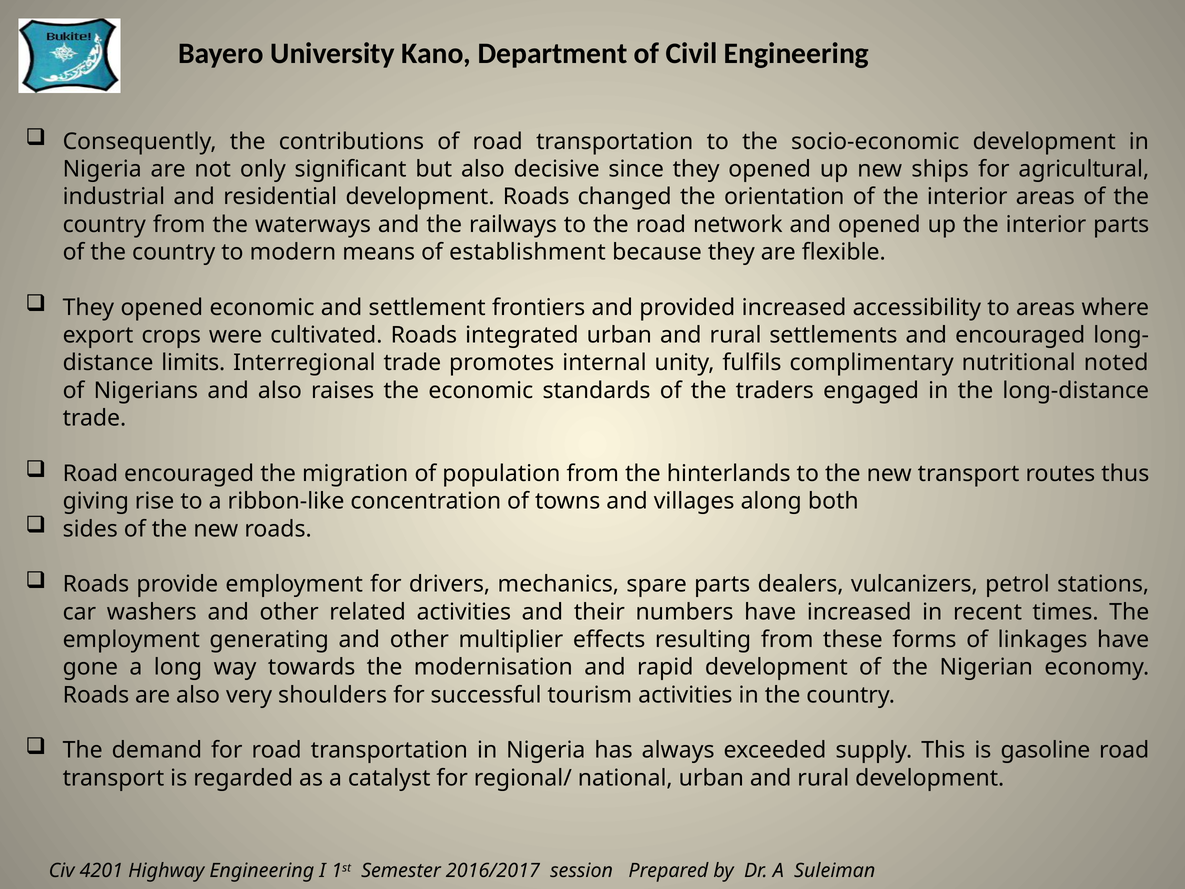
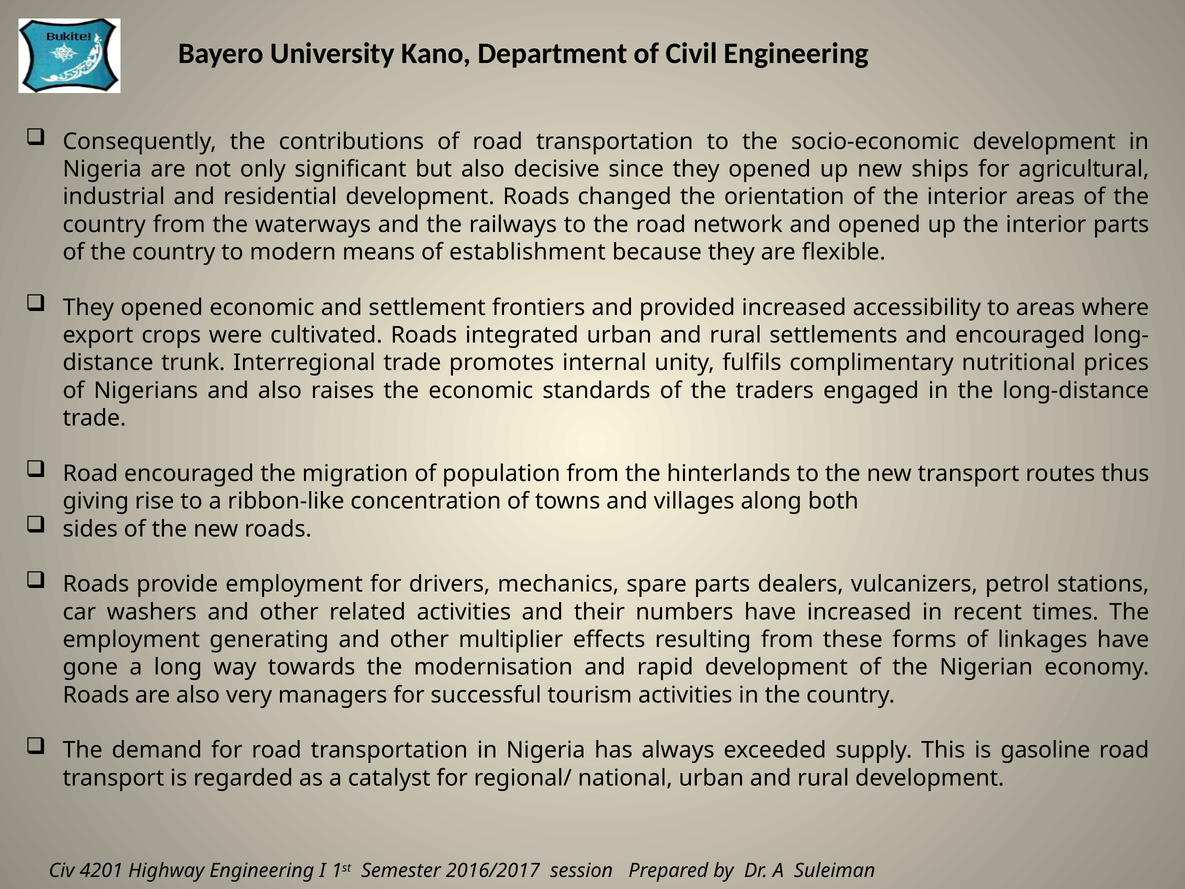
limits: limits -> trunk
noted: noted -> prices
shoulders: shoulders -> managers
